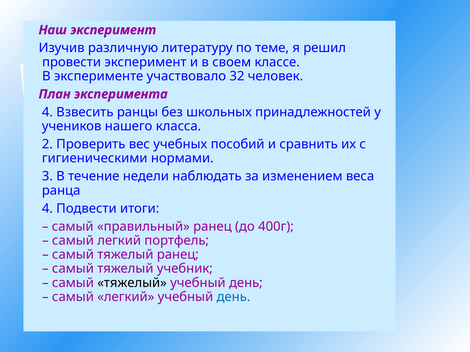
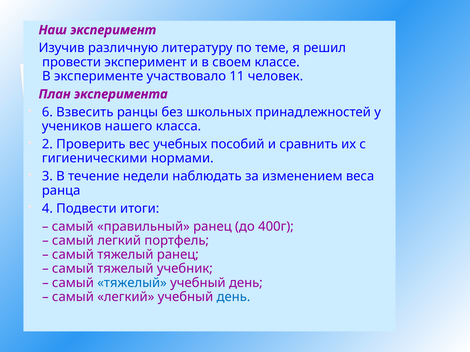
32: 32 -> 11
4 at (47, 112): 4 -> 6
тяжелый at (132, 283) colour: black -> blue
